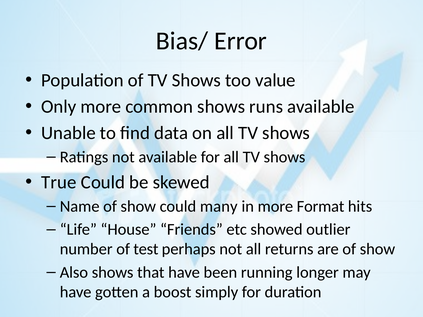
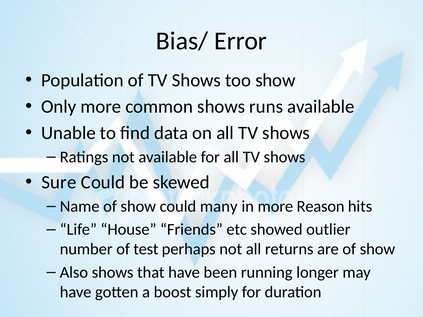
too value: value -> show
True: True -> Sure
Format: Format -> Reason
